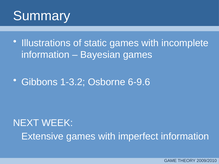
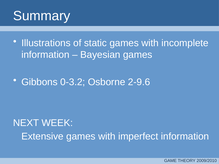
1-3.2: 1-3.2 -> 0-3.2
6-9.6: 6-9.6 -> 2-9.6
